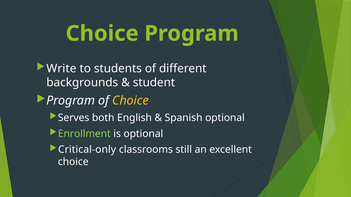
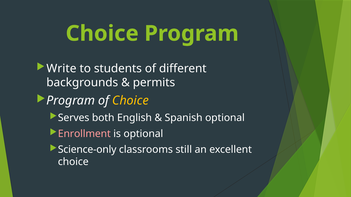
student: student -> permits
Enrollment colour: light green -> pink
Critical-only: Critical-only -> Science-only
